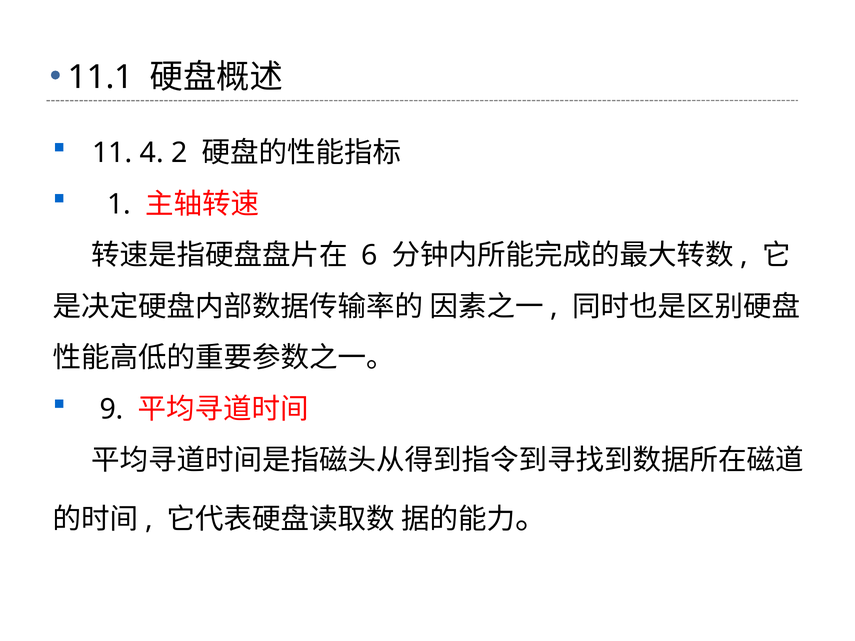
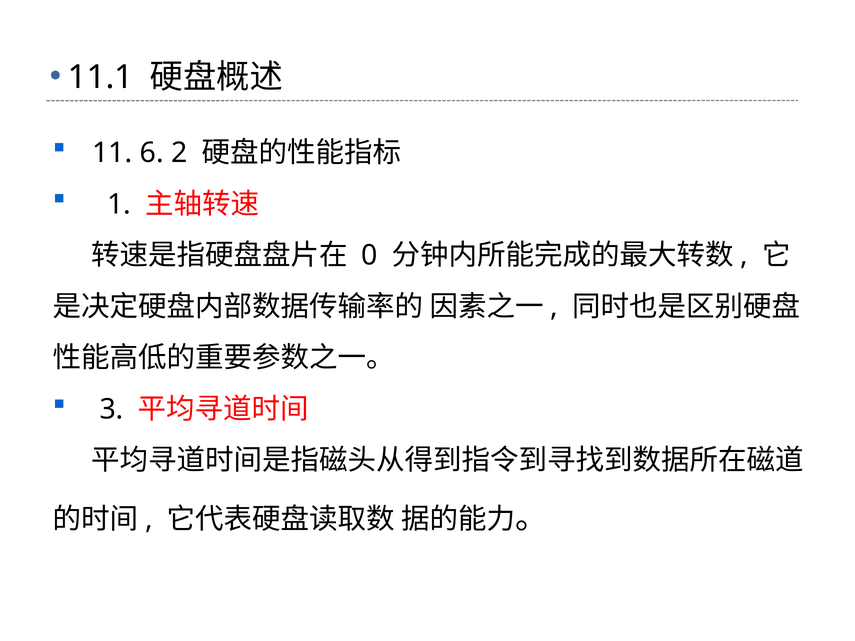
4: 4 -> 6
6: 6 -> 0
9: 9 -> 3
